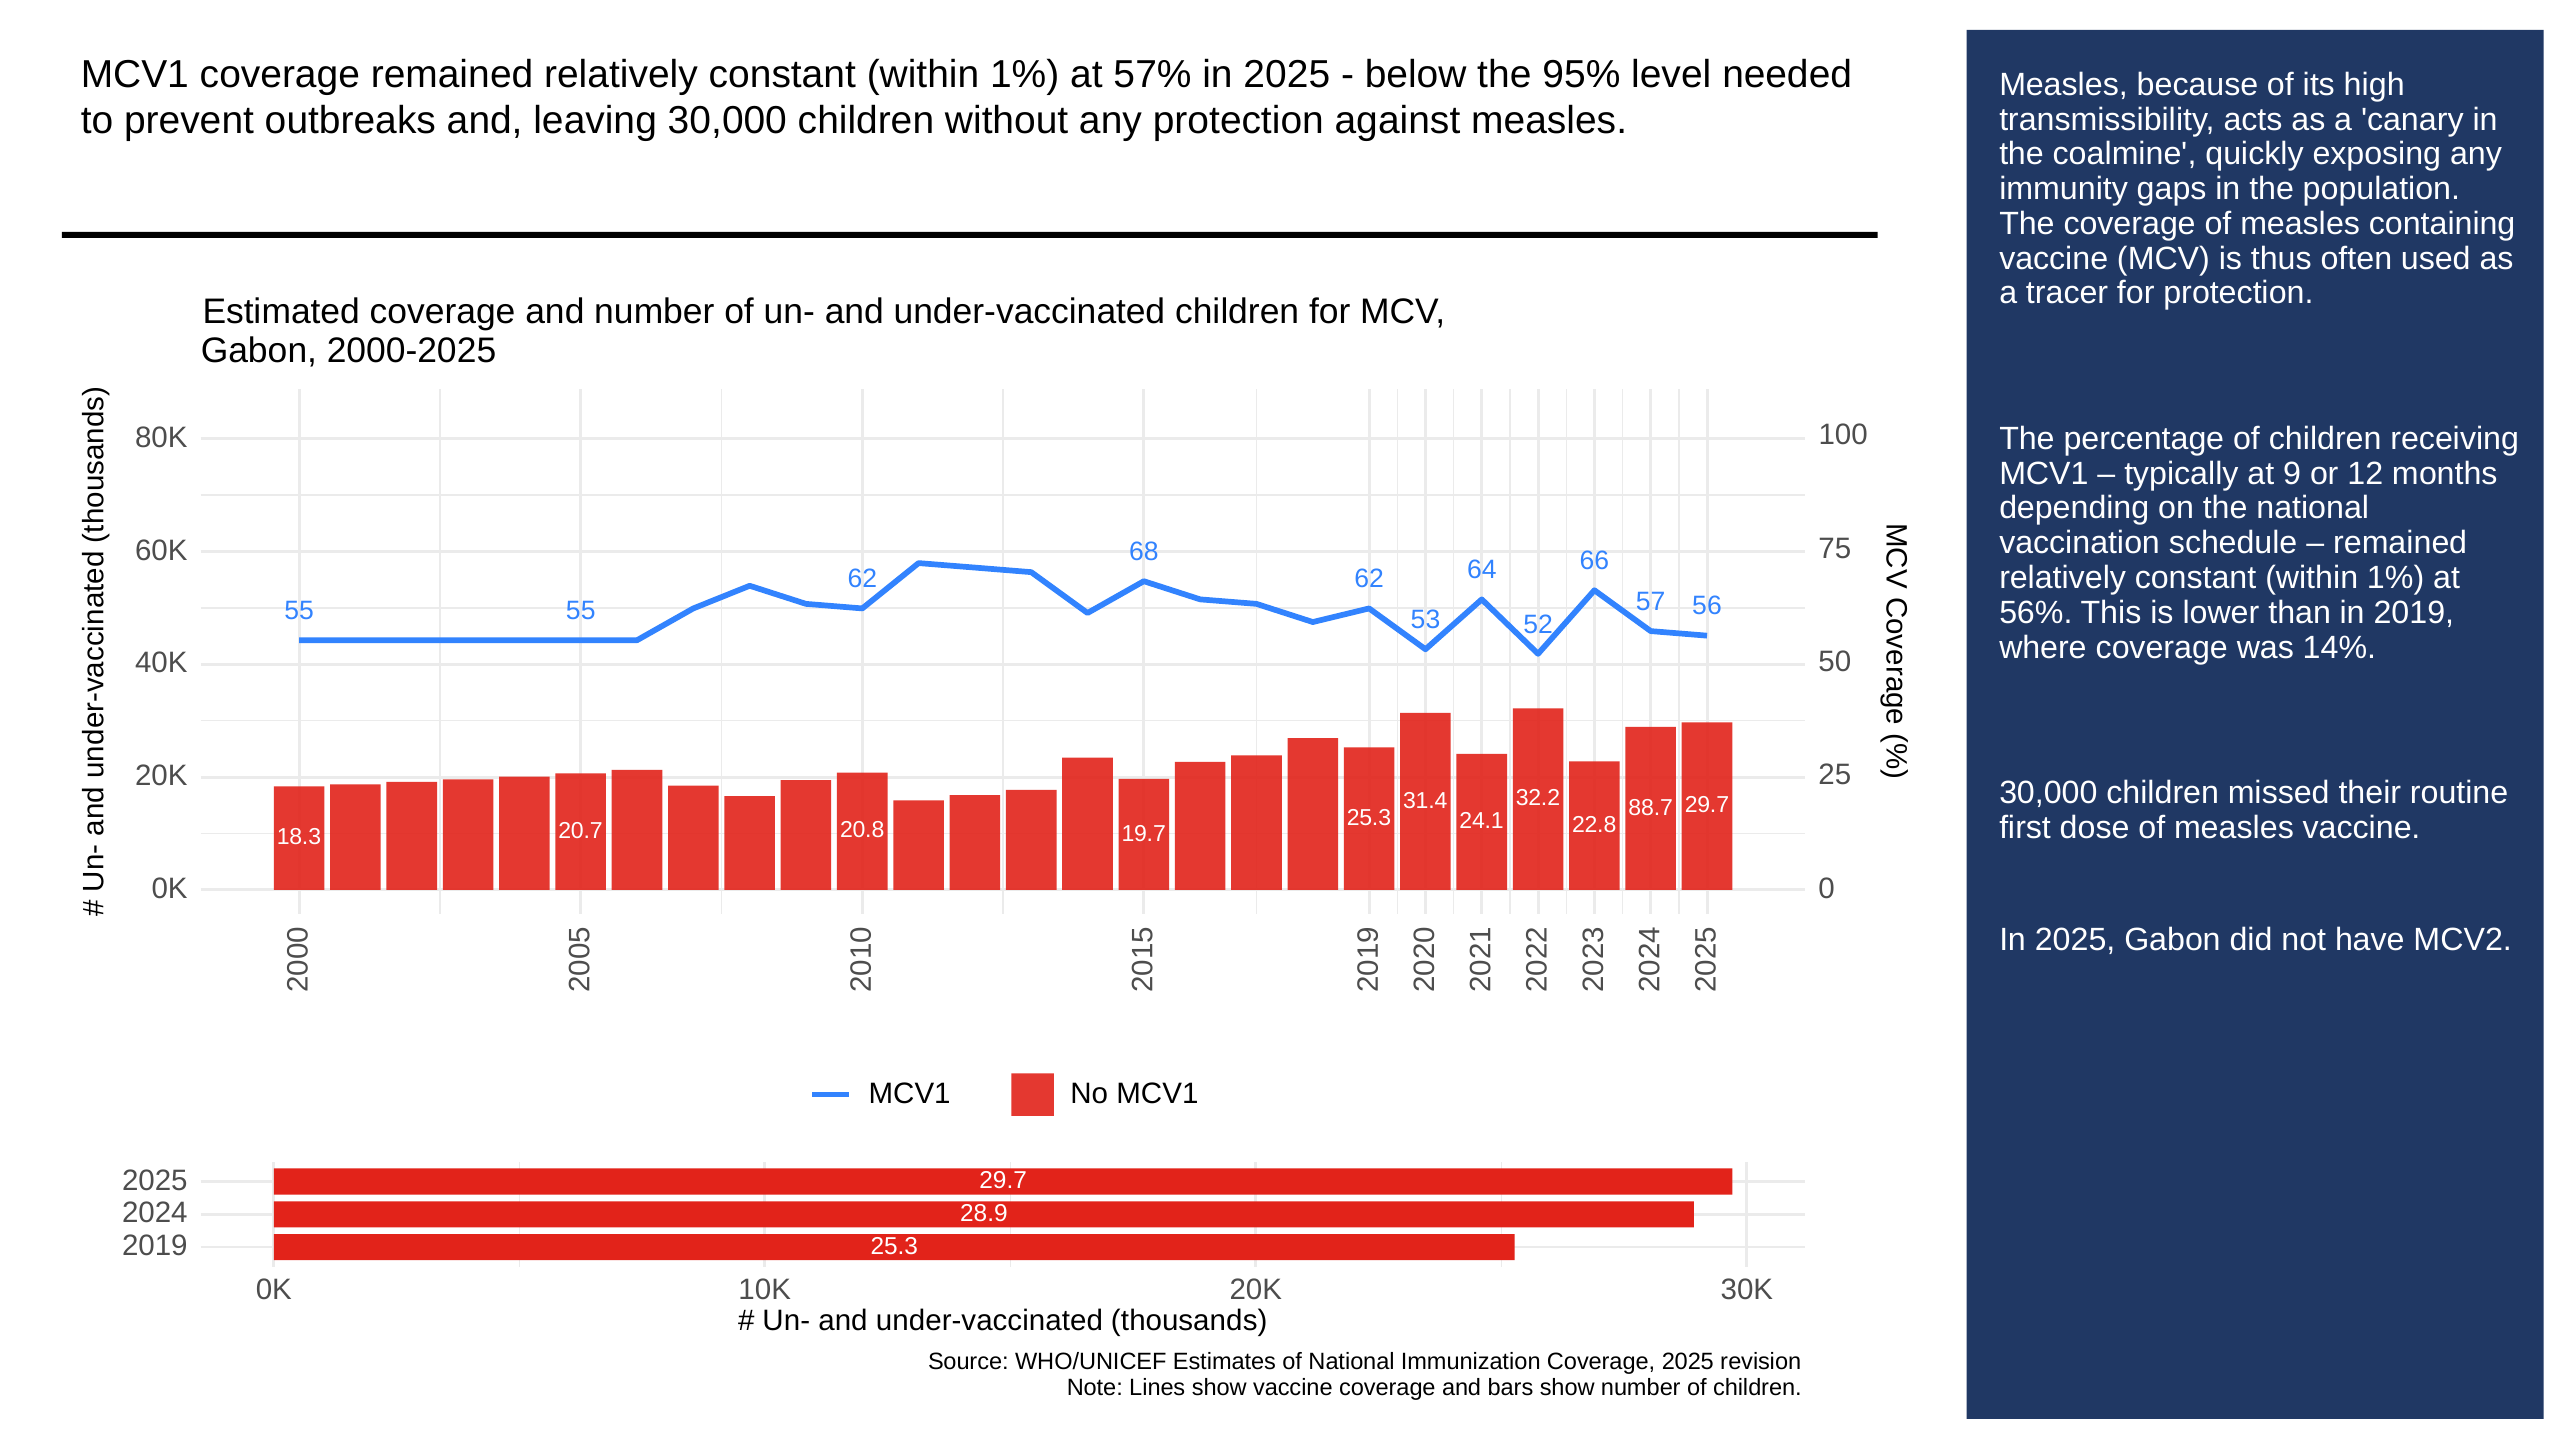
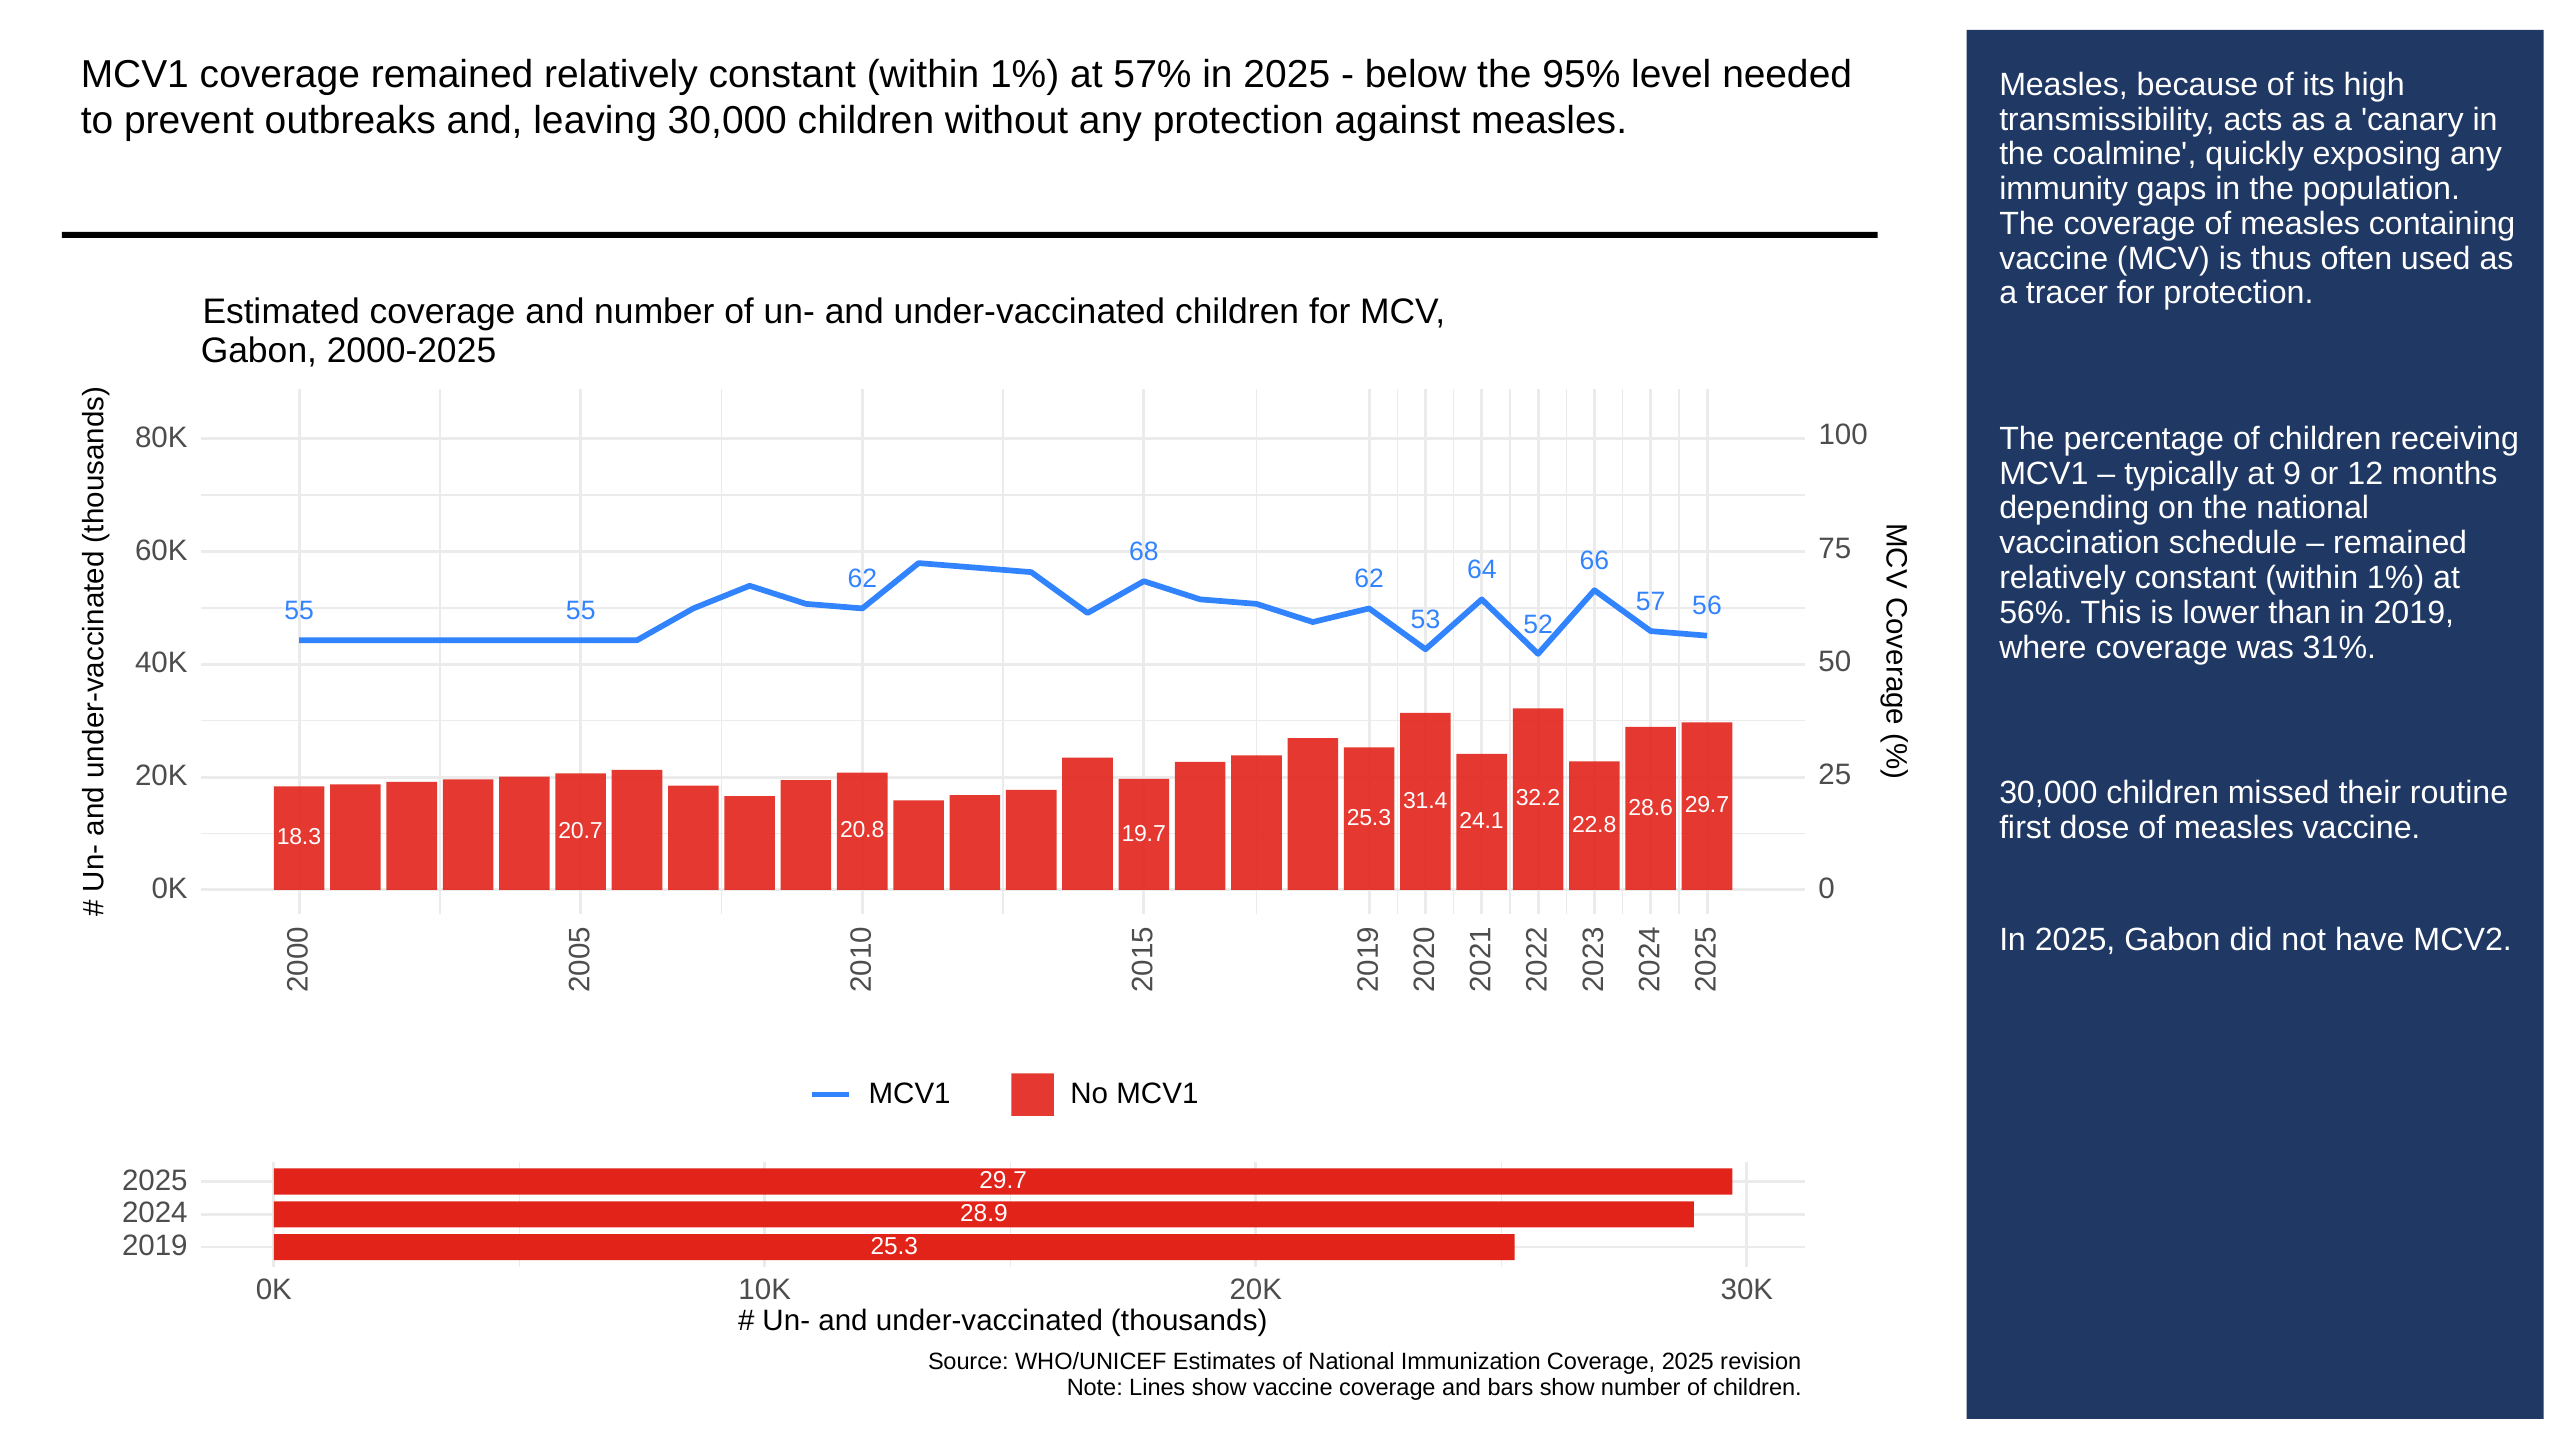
14%: 14% -> 31%
88.7: 88.7 -> 28.6
